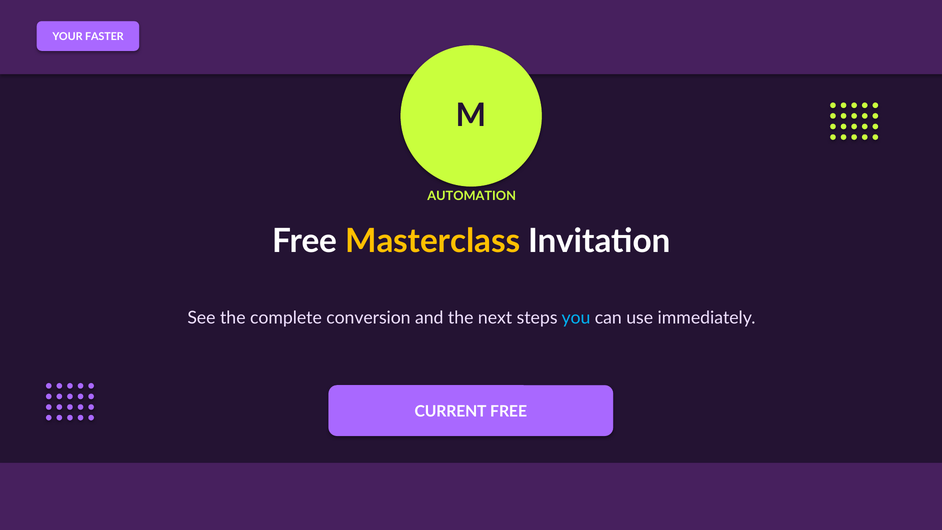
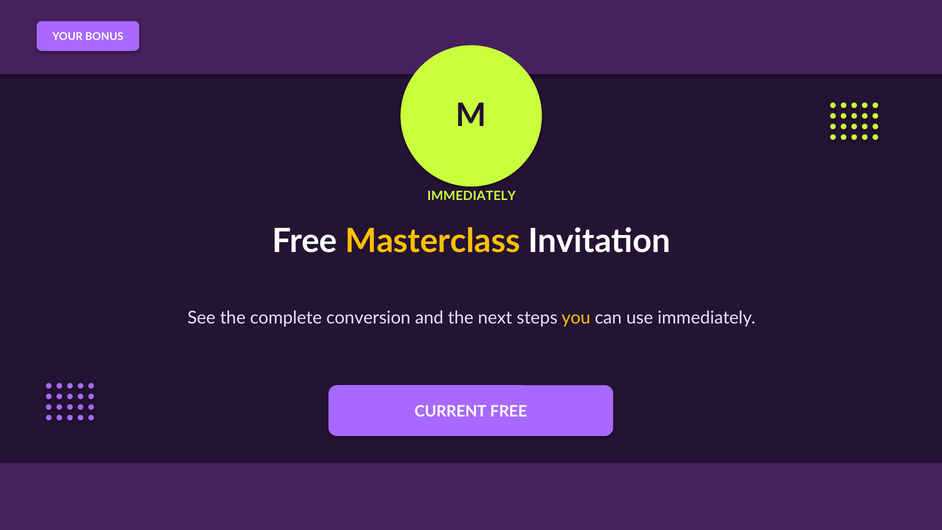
FASTER: FASTER -> BONUS
AUTOMATION at (472, 196): AUTOMATION -> IMMEDIATELY
you colour: light blue -> yellow
